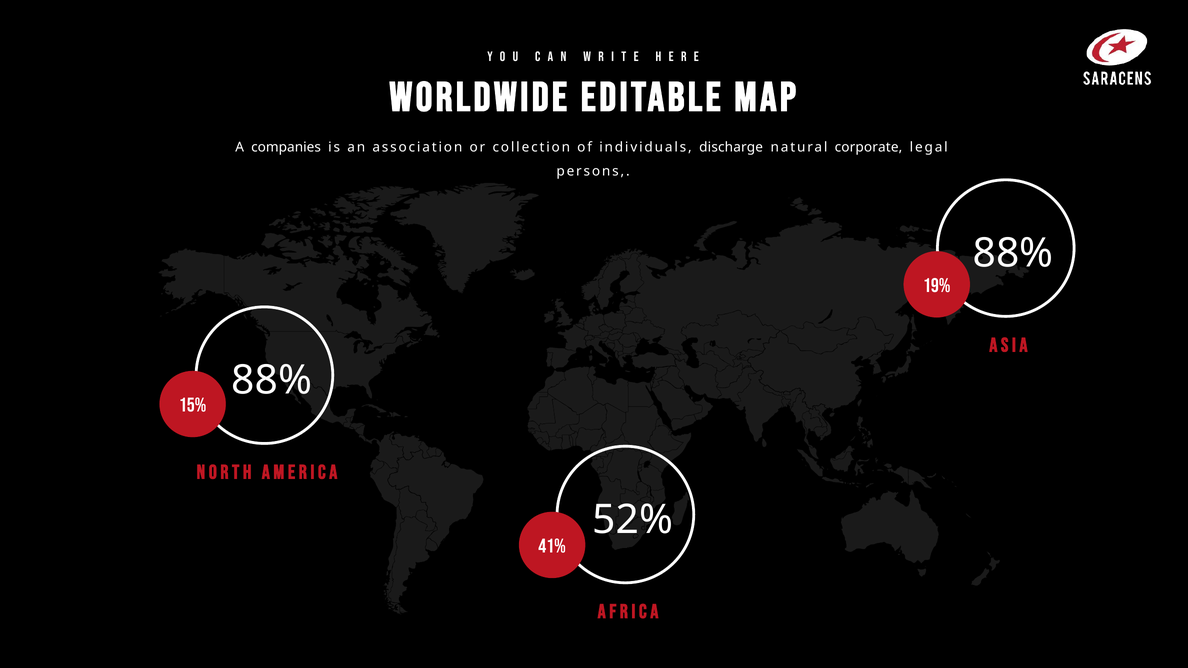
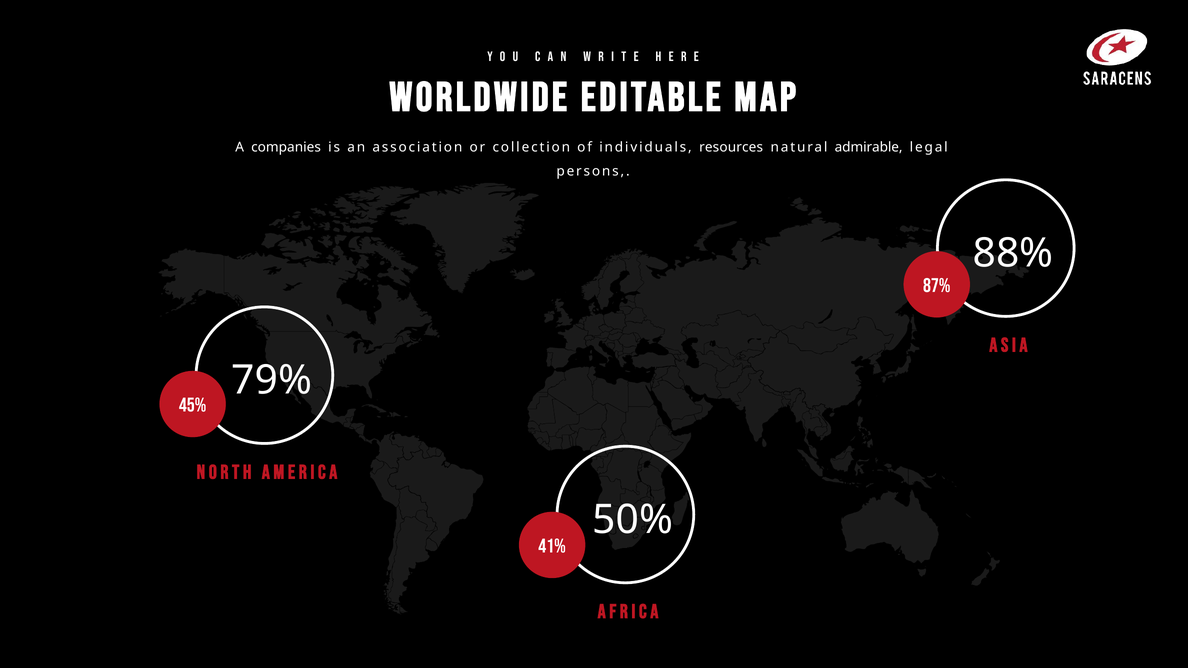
discharge: discharge -> resources
corporate: corporate -> admirable
19%: 19% -> 87%
88% at (272, 381): 88% -> 79%
15%: 15% -> 45%
52%: 52% -> 50%
